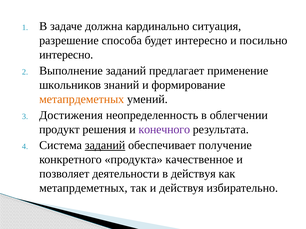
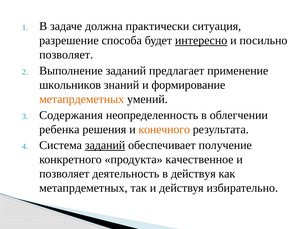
кардинально: кардинально -> практически
интересно at (201, 41) underline: none -> present
интересно at (66, 55): интересно -> позволяет
Достижения: Достижения -> Содержания
продукт: продукт -> ребенка
конечного colour: purple -> orange
деятельности: деятельности -> деятельность
